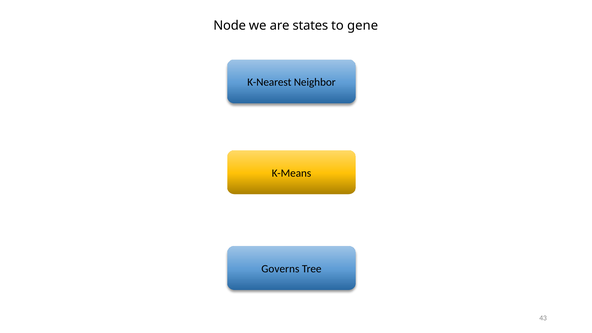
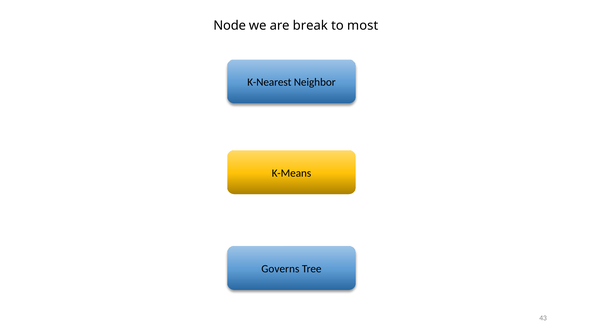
states: states -> break
gene: gene -> most
